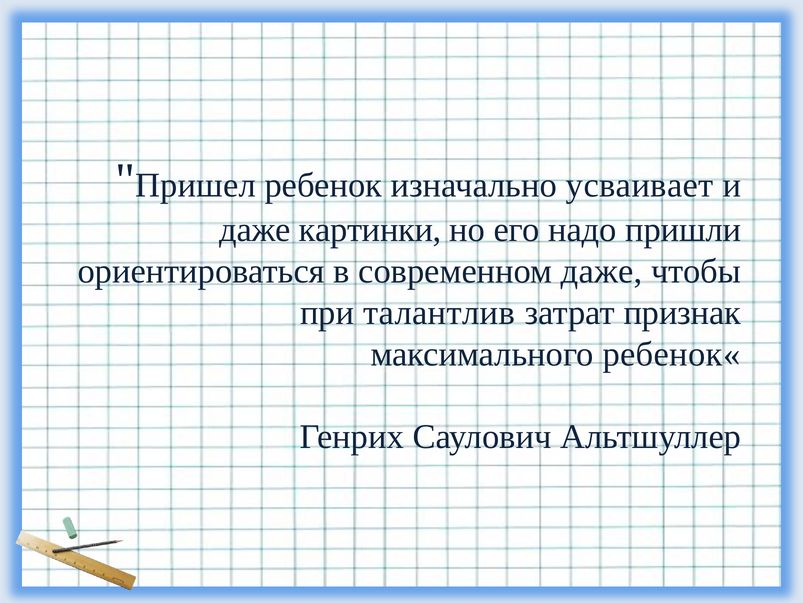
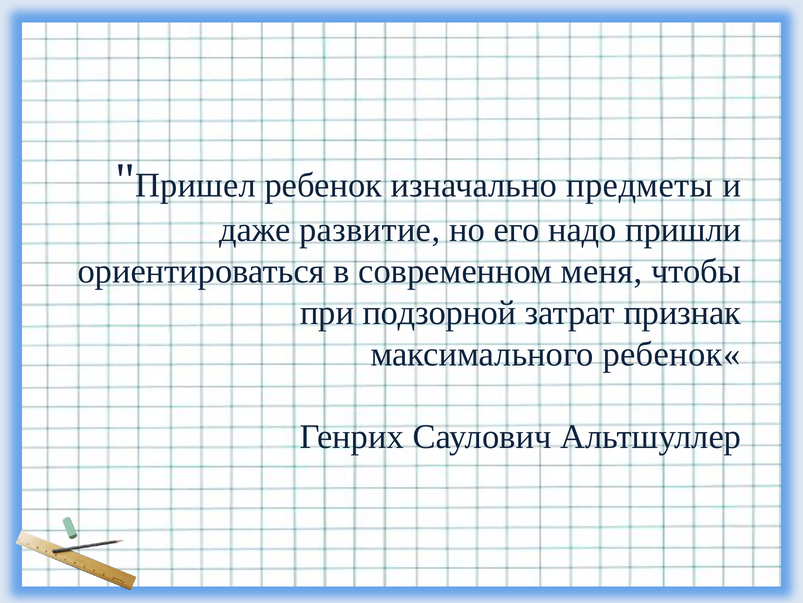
усваивает: усваивает -> предметы
картинки: картинки -> развитие
современном даже: даже -> меня
талантлив: талантлив -> подзорной
